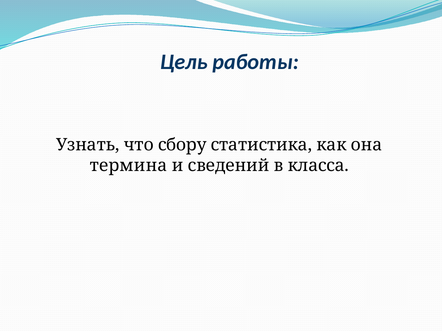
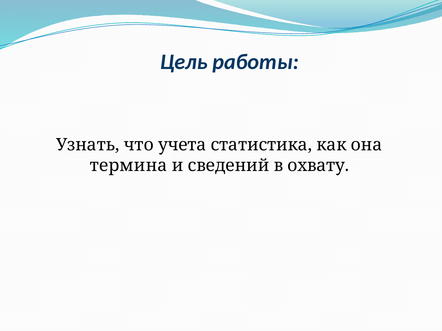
сбору: сбору -> учета
класса: класса -> охвату
